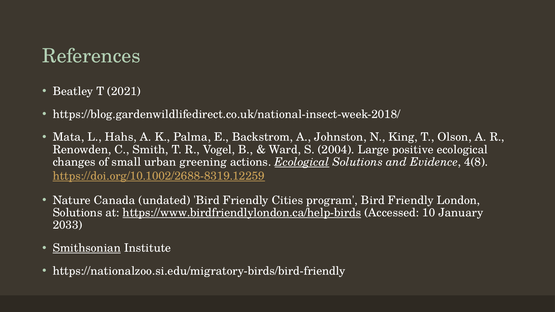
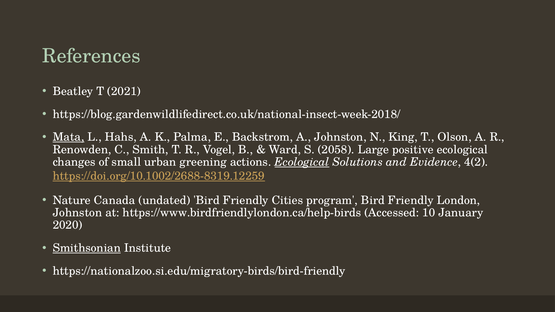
Mata underline: none -> present
2004: 2004 -> 2058
4(8: 4(8 -> 4(2
Solutions at (78, 213): Solutions -> Johnston
https://www.birdfriendlylondon.ca/help-birds underline: present -> none
2033: 2033 -> 2020
